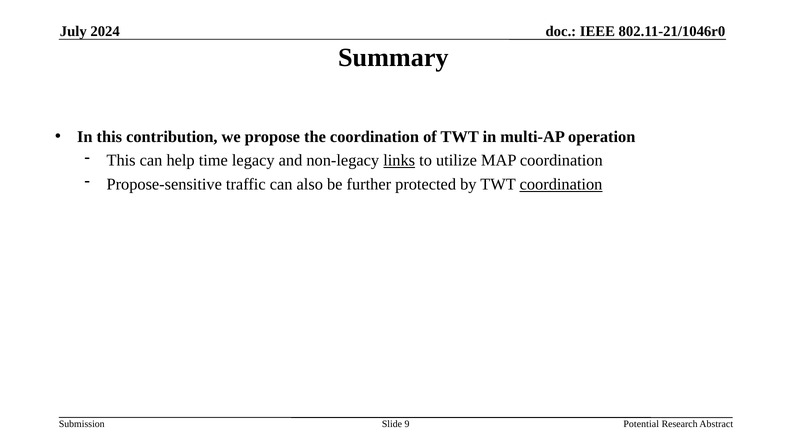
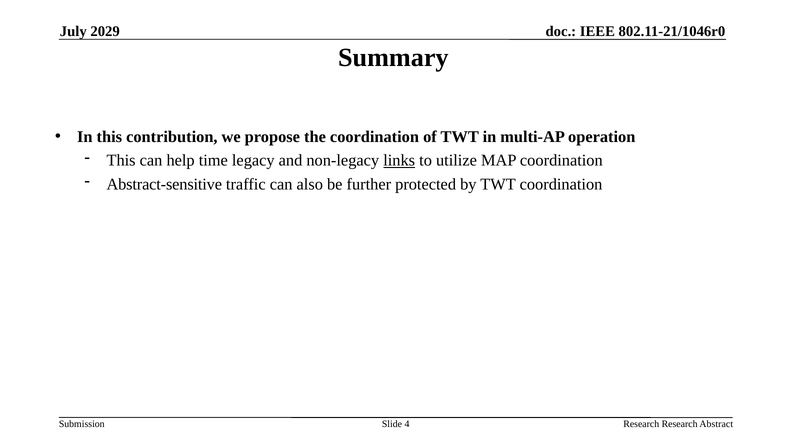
2024: 2024 -> 2029
Propose-sensitive: Propose-sensitive -> Abstract-sensitive
coordination at (561, 184) underline: present -> none
9: 9 -> 4
Potential at (641, 423): Potential -> Research
